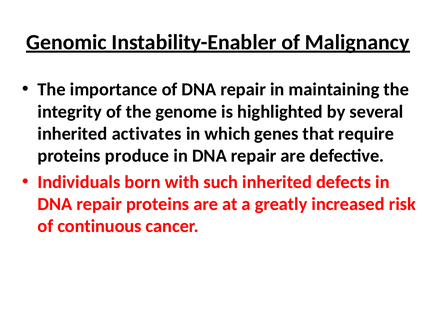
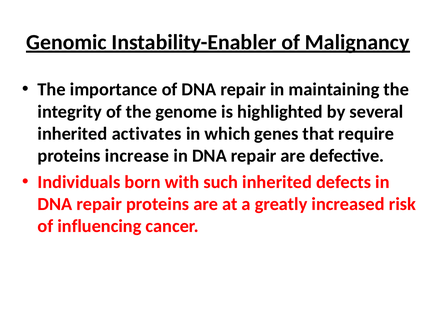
produce: produce -> increase
continuous: continuous -> influencing
